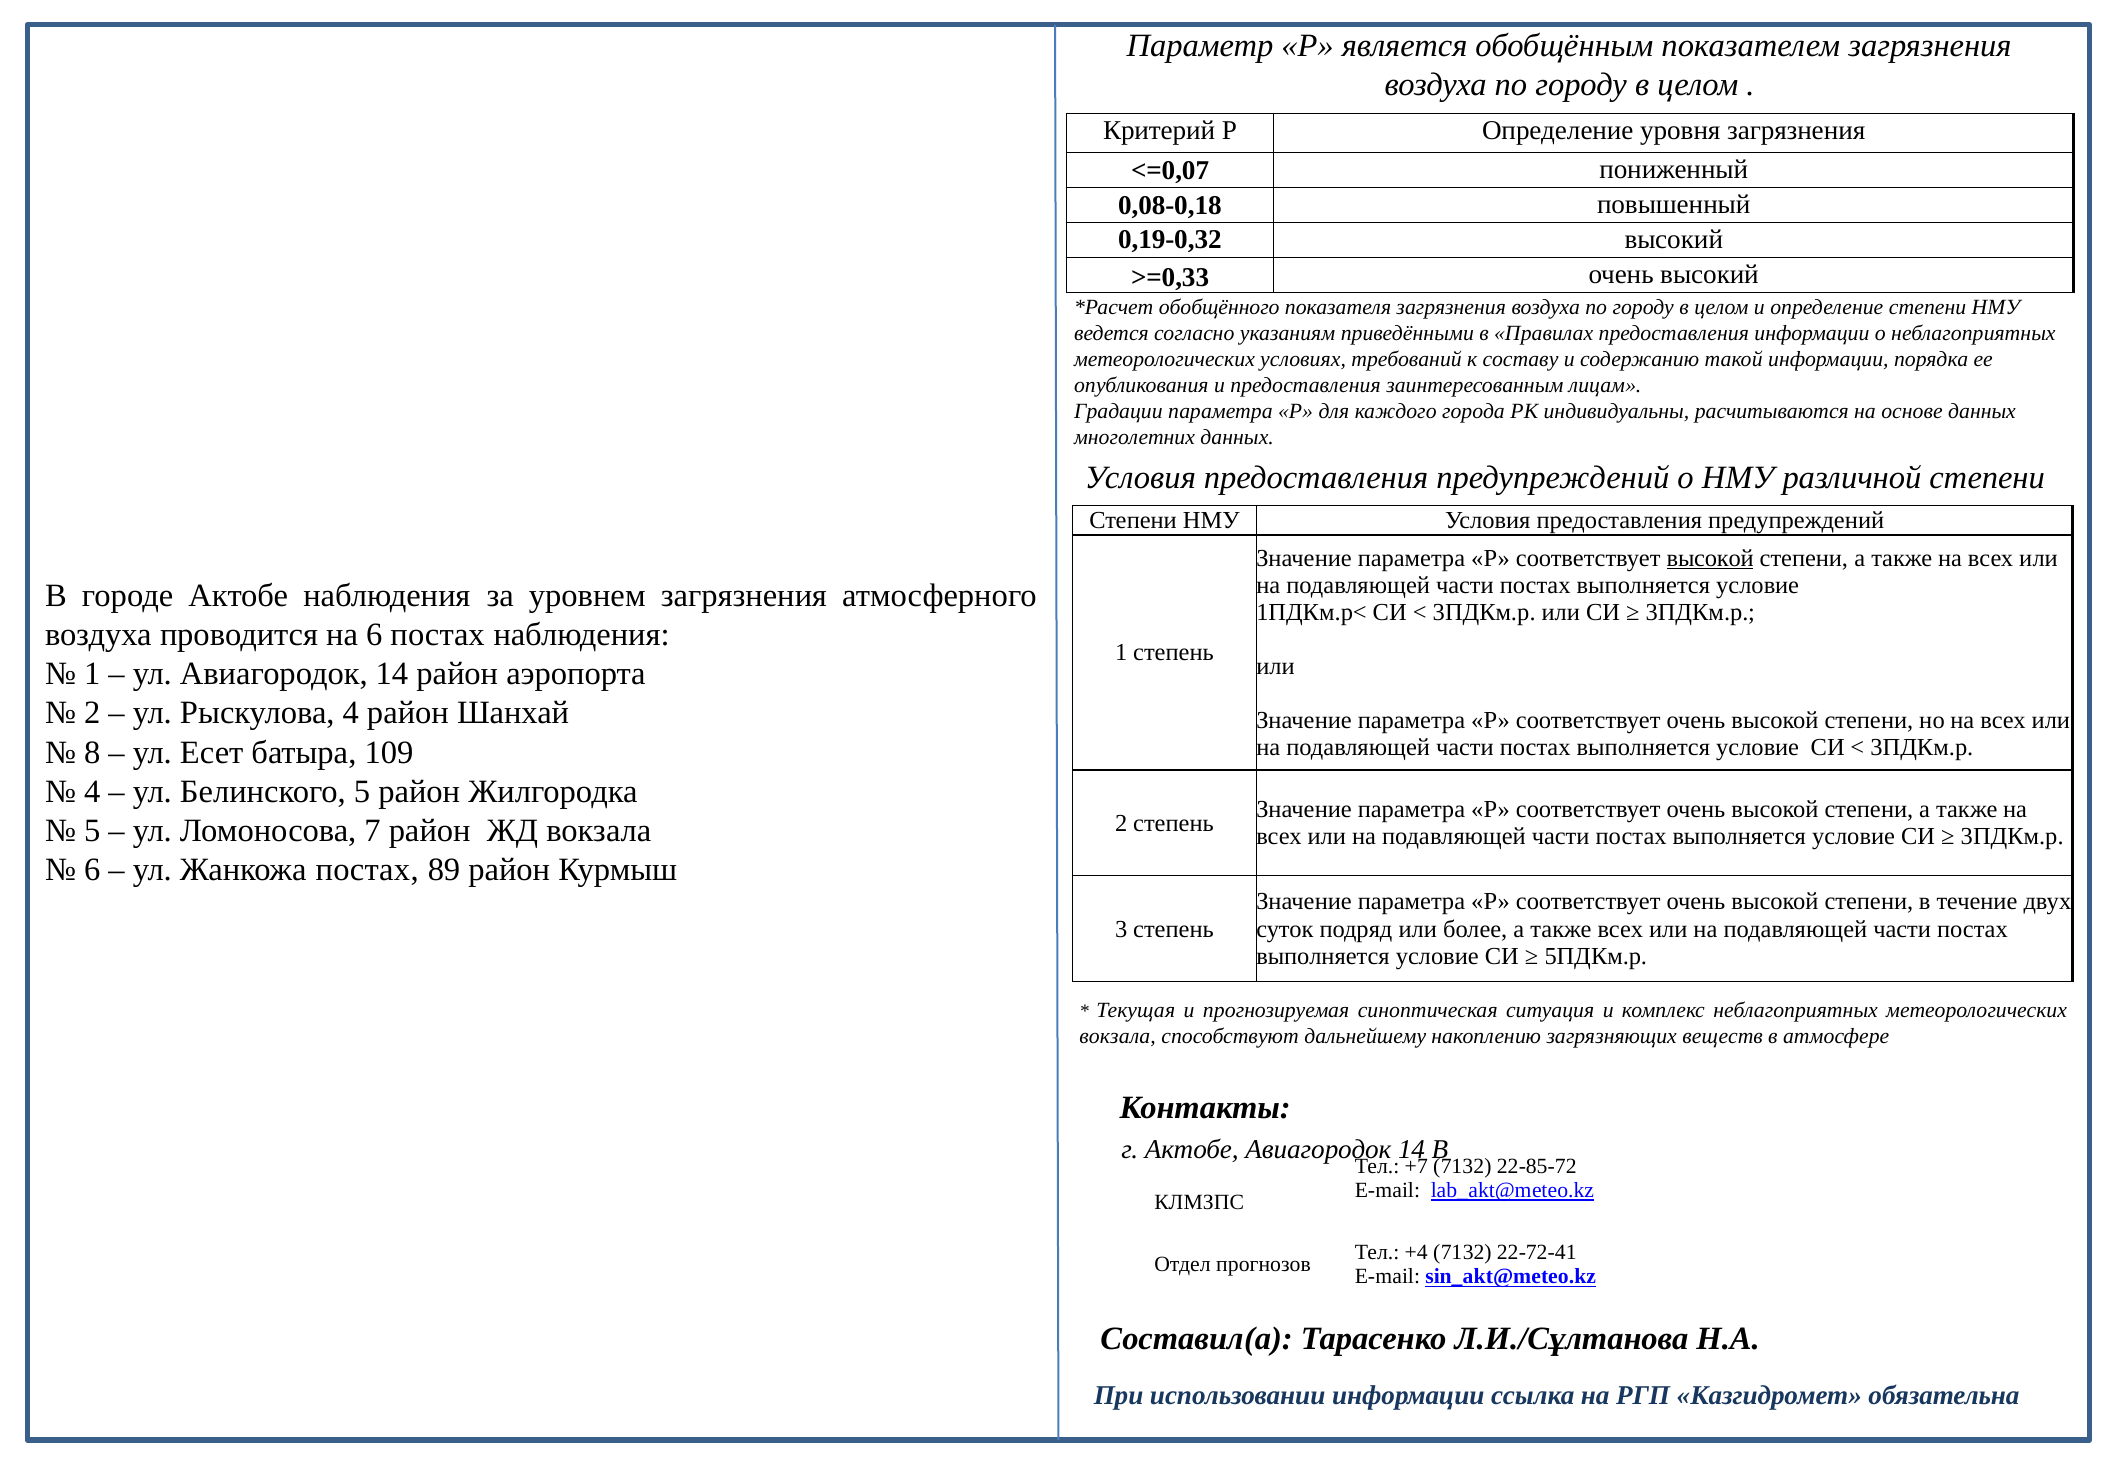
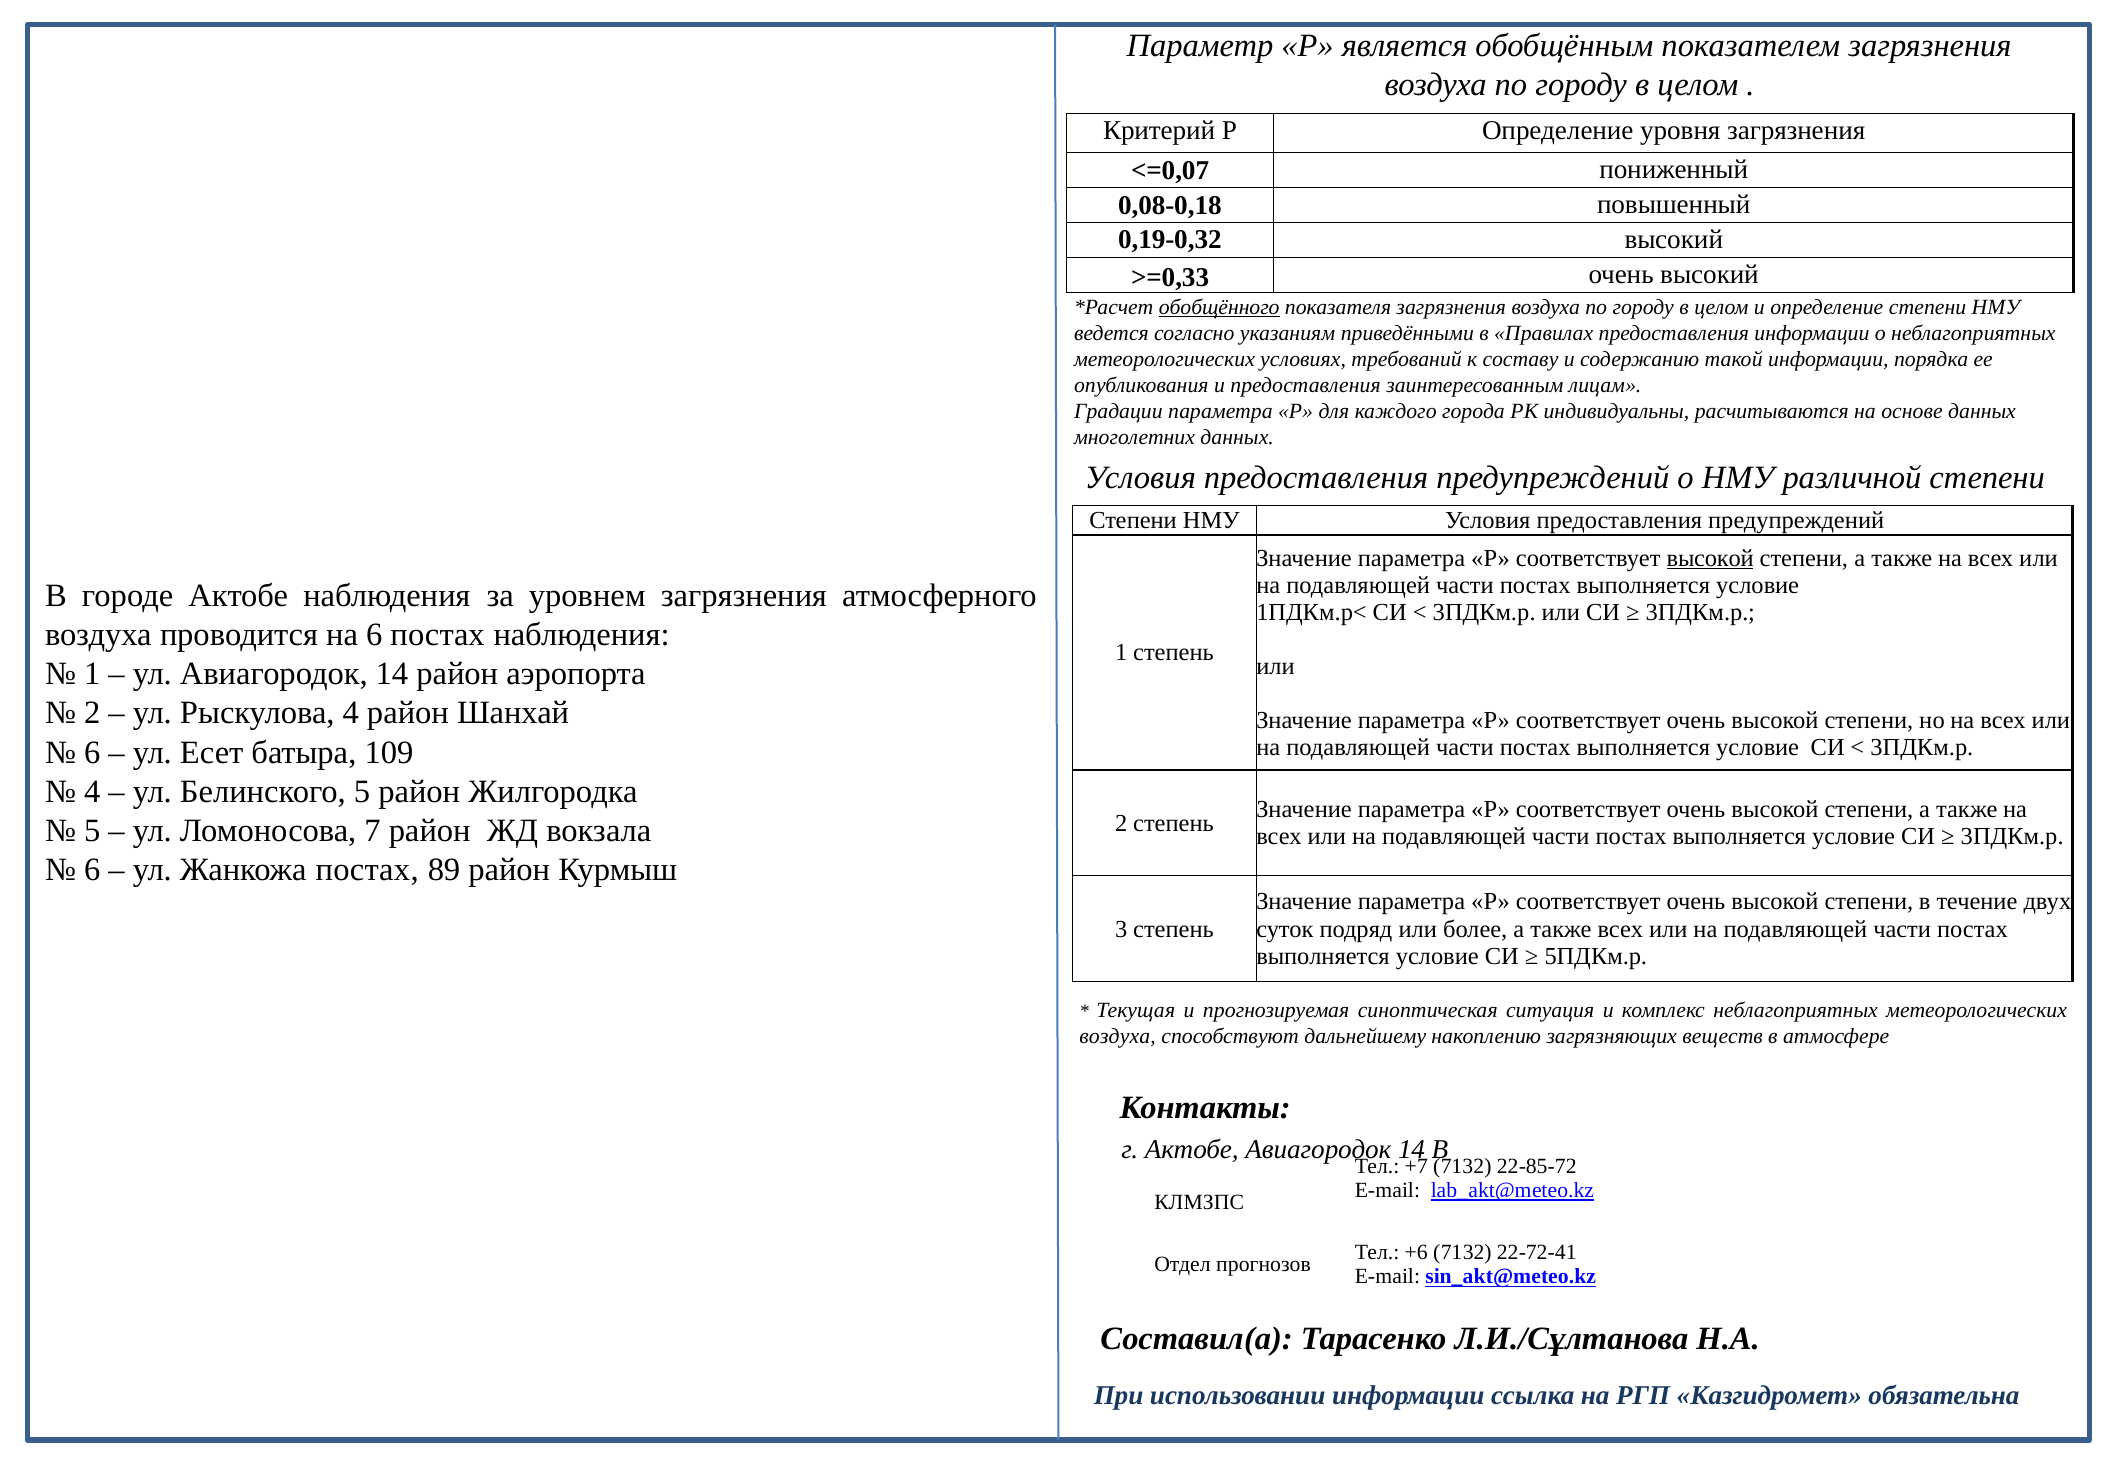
обобщённого underline: none -> present
8 at (92, 753): 8 -> 6
вокзала at (1118, 1037): вокзала -> воздуха
+4: +4 -> +6
